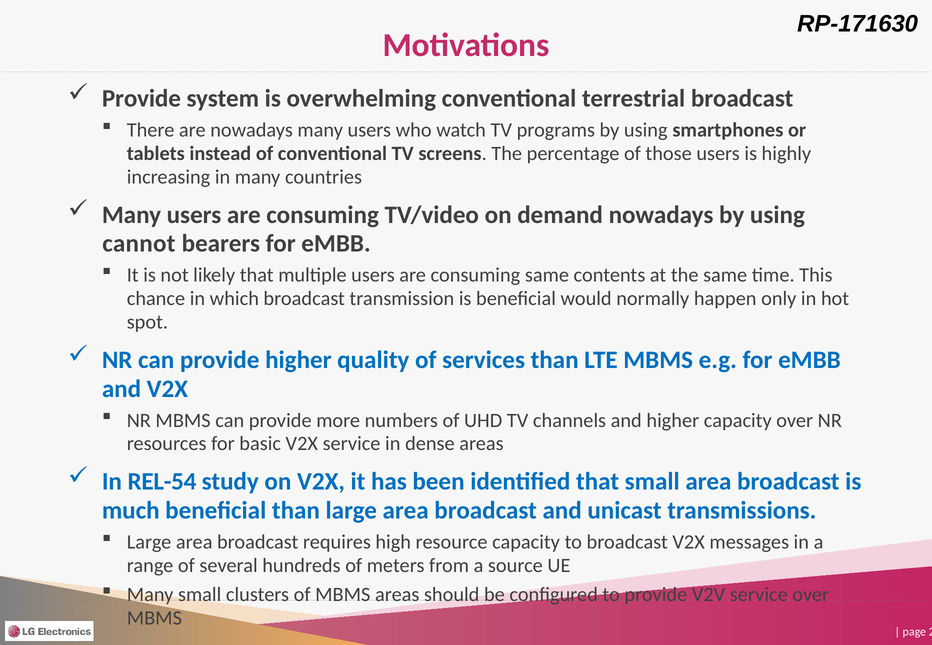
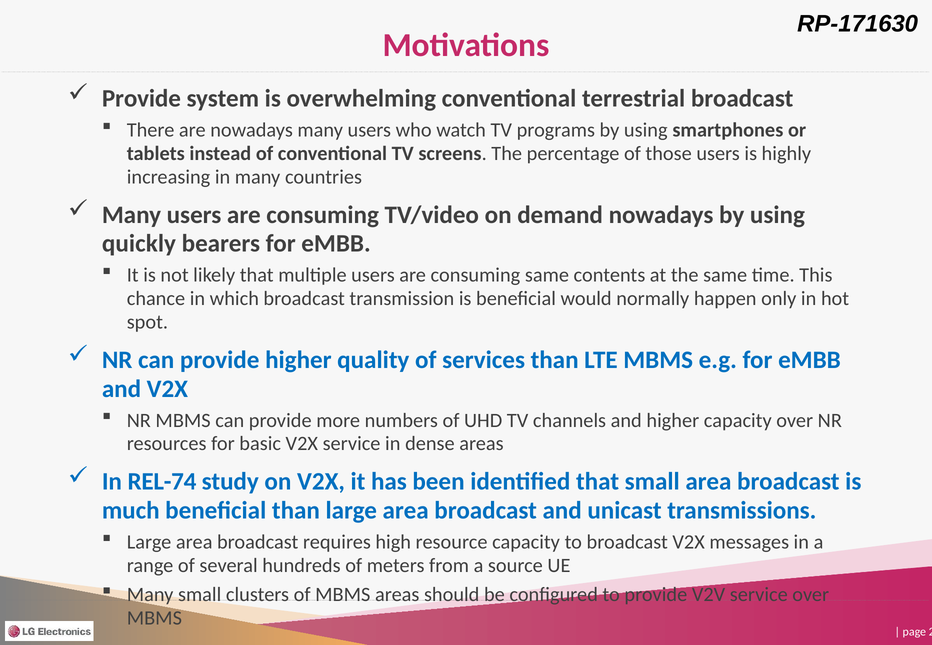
cannot: cannot -> quickly
REL-54: REL-54 -> REL-74
